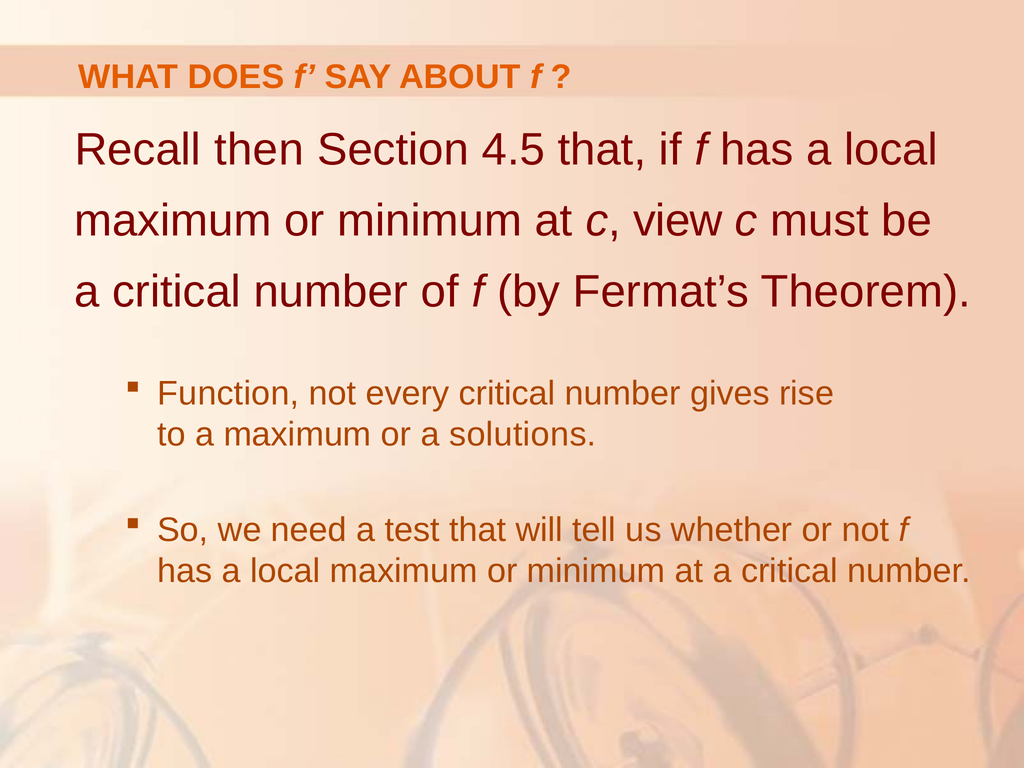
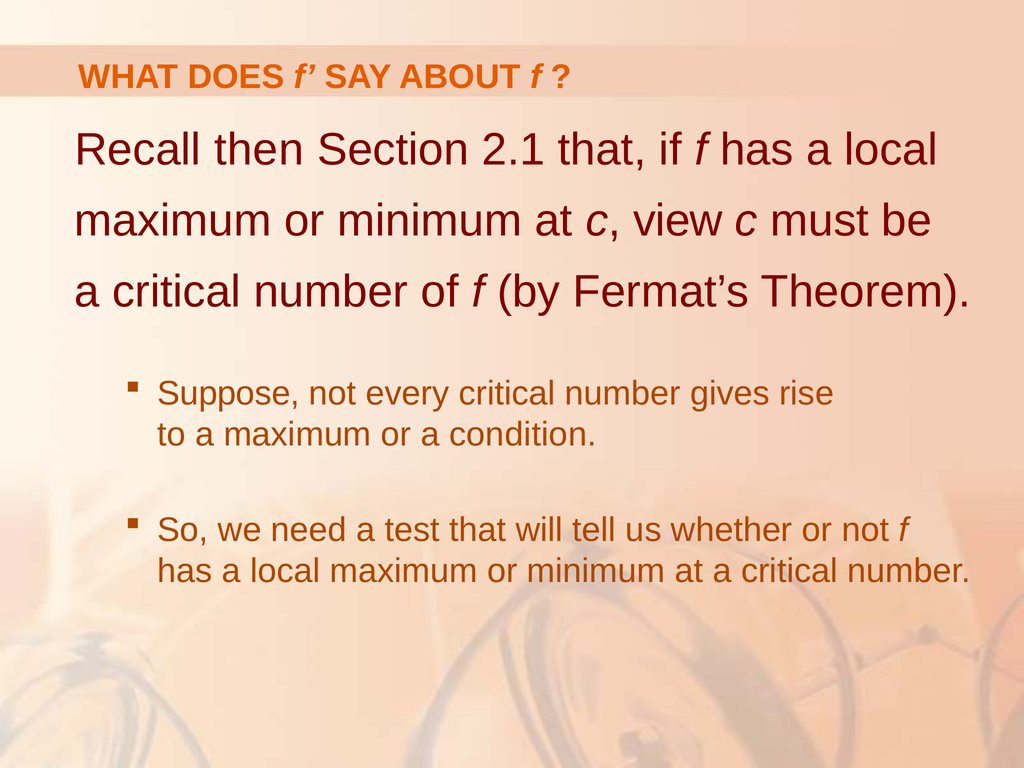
4.5: 4.5 -> 2.1
Function: Function -> Suppose
solutions: solutions -> condition
